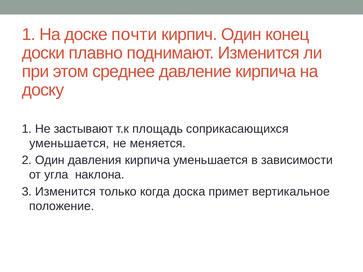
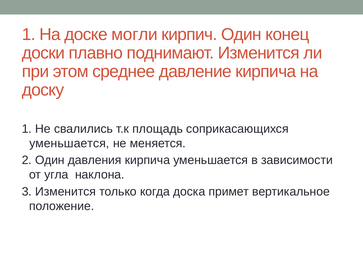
почти: почти -> могли
застывают: застывают -> свалились
